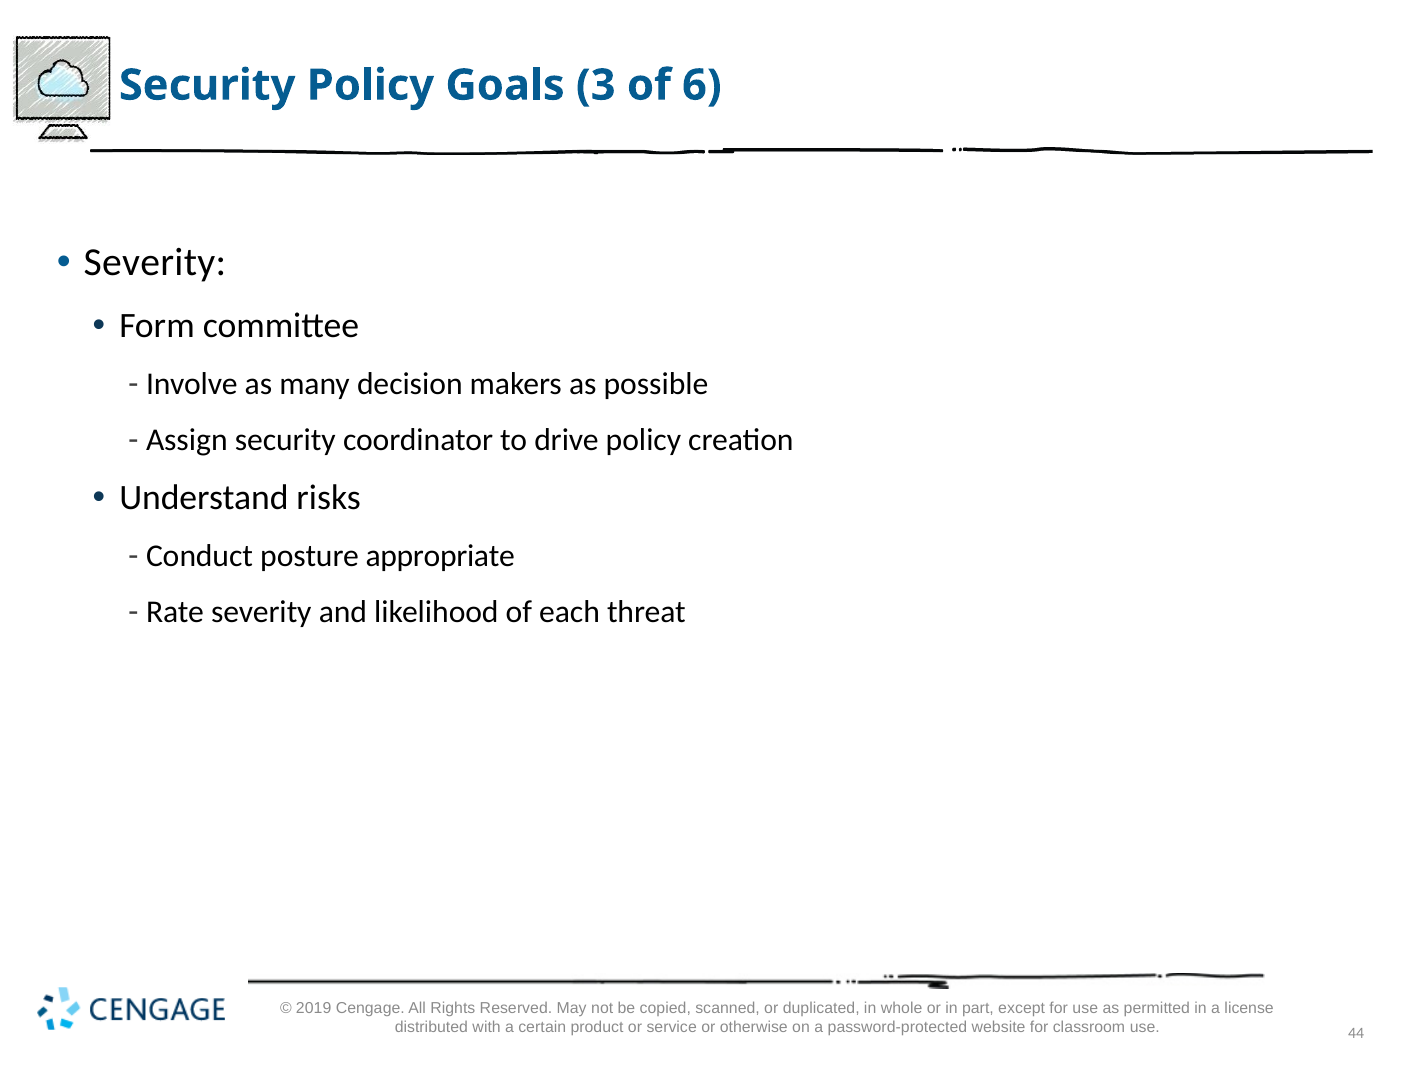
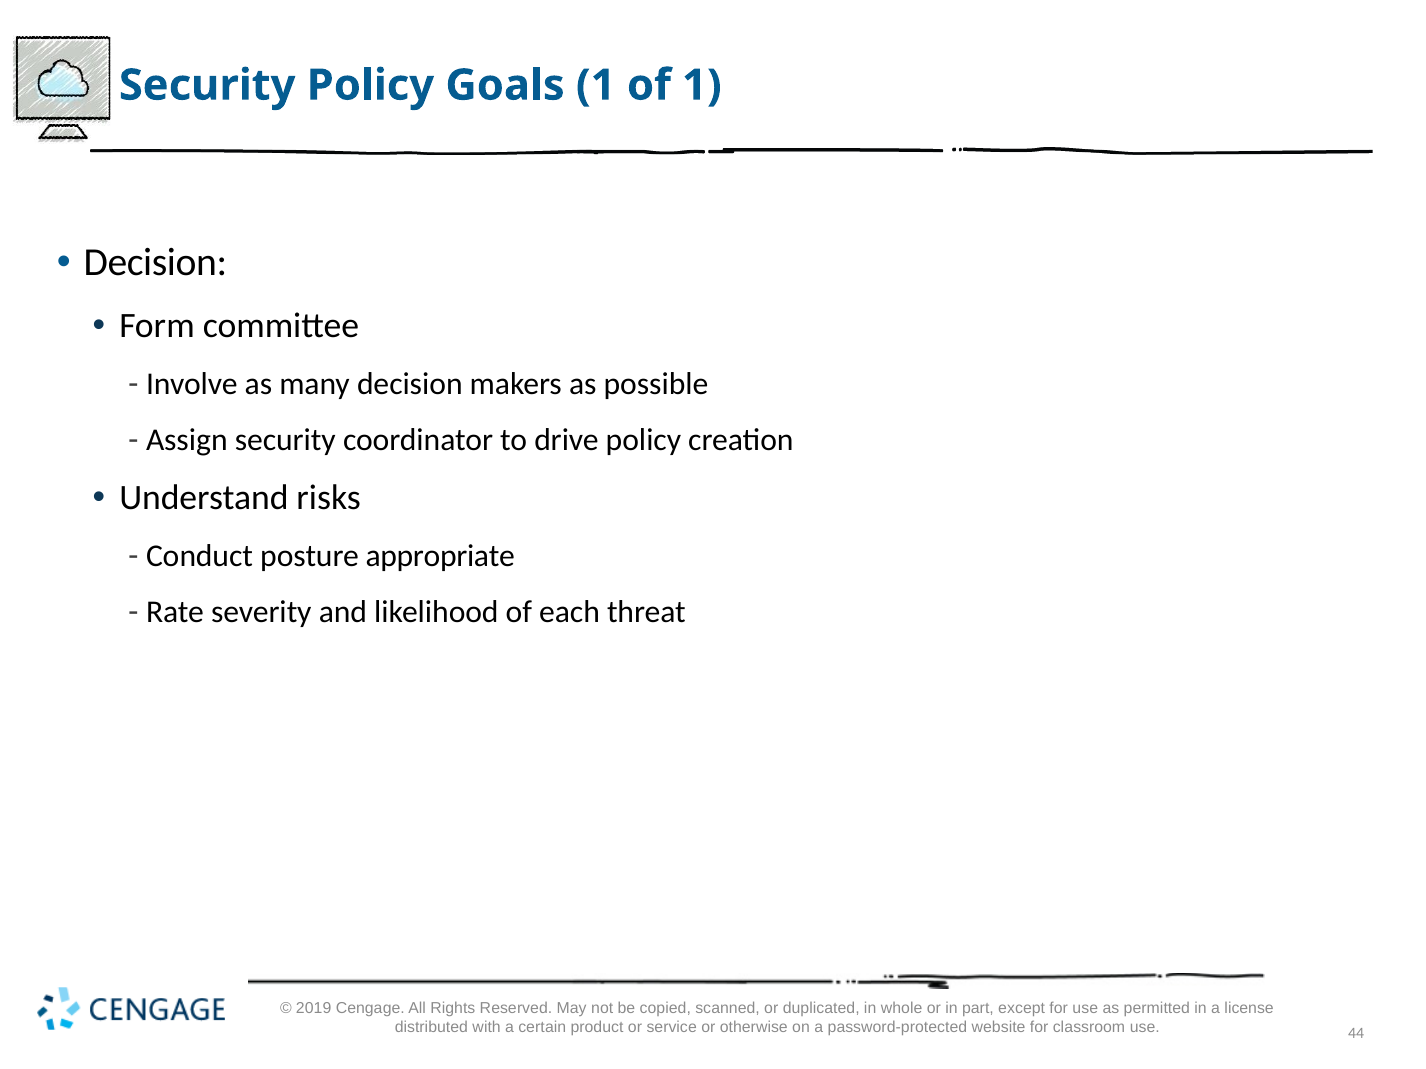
Goals 3: 3 -> 1
of 6: 6 -> 1
Severity at (155, 263): Severity -> Decision
